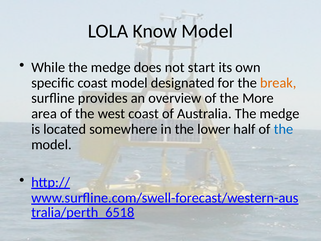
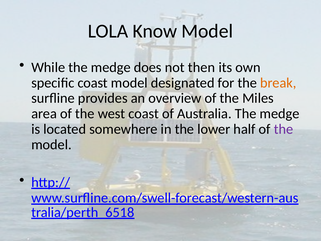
start: start -> then
More: More -> Miles
the at (283, 129) colour: blue -> purple
